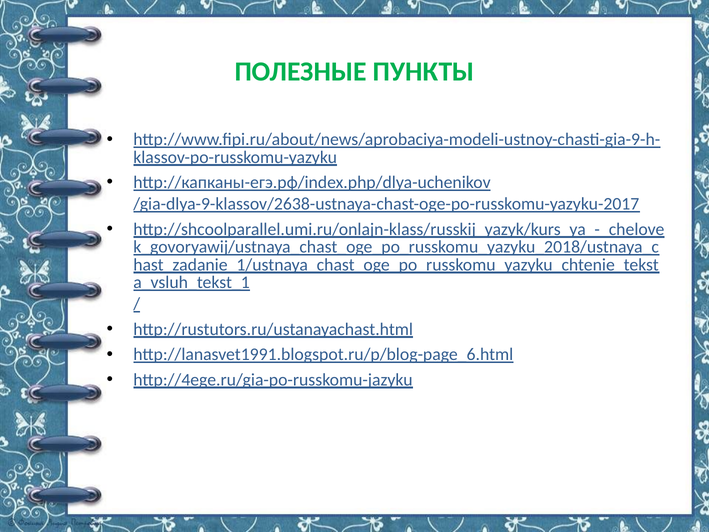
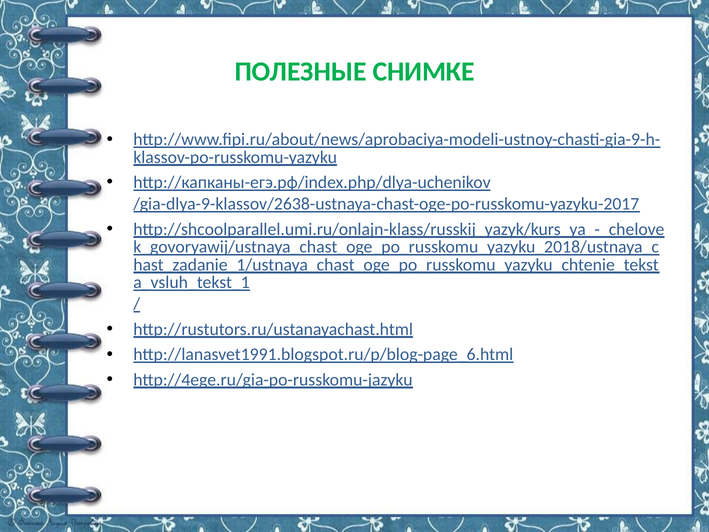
ПУНКТЫ: ПУНКТЫ -> СНИМКЕ
